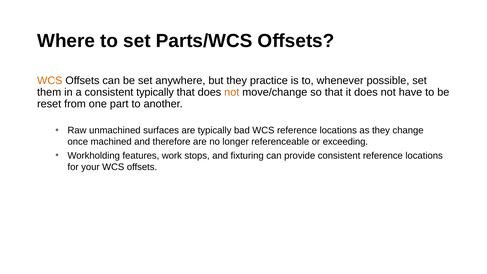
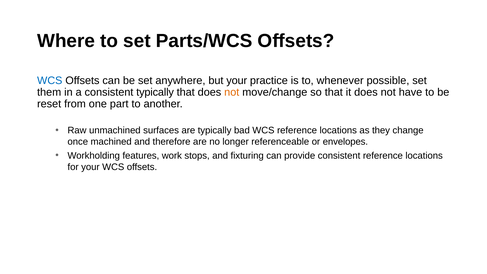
WCS at (50, 81) colour: orange -> blue
but they: they -> your
exceeding: exceeding -> envelopes
